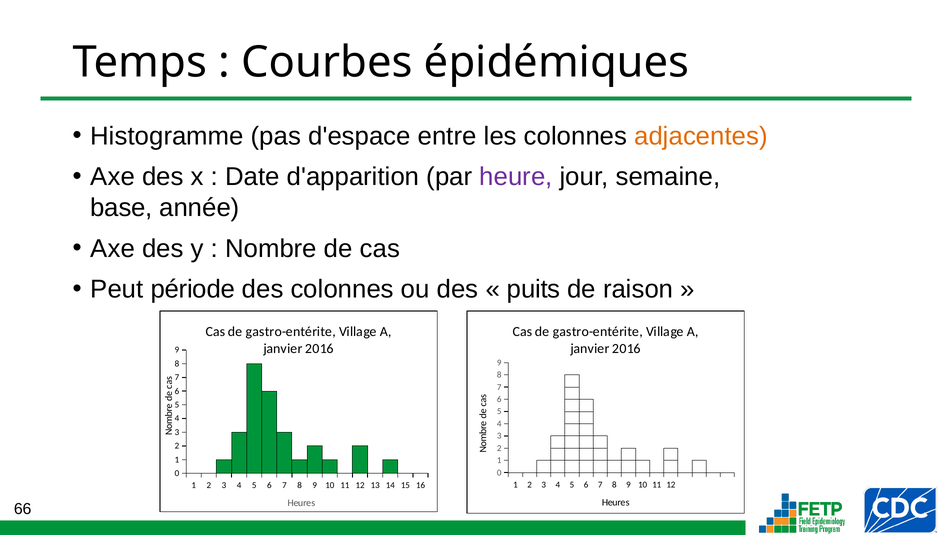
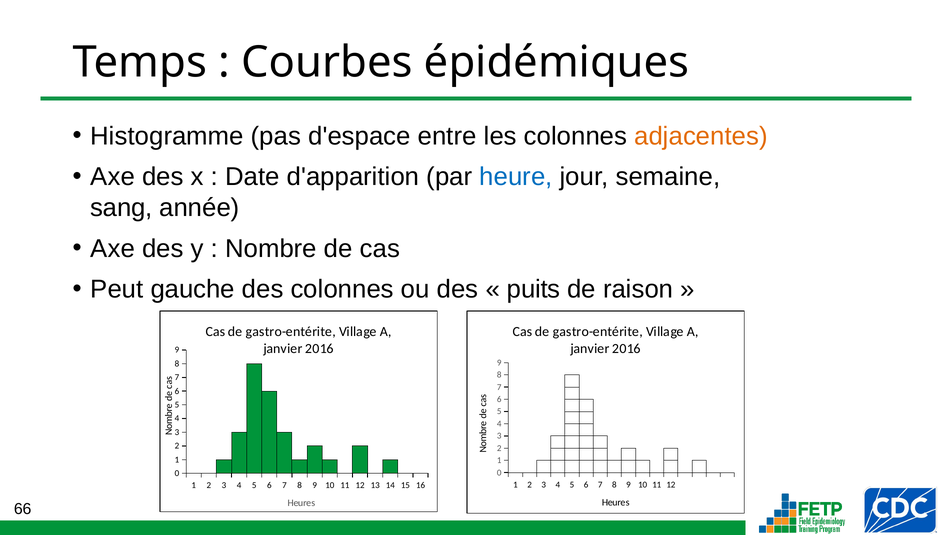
heure colour: purple -> blue
base: base -> sang
période: période -> gauche
